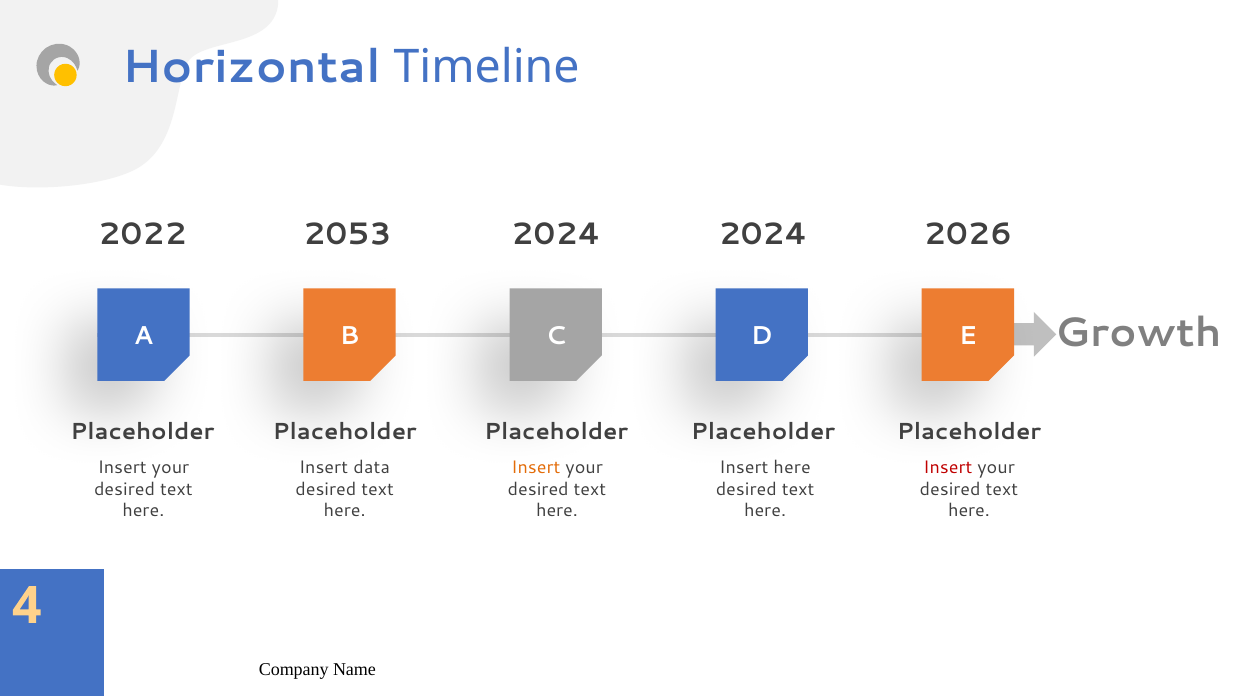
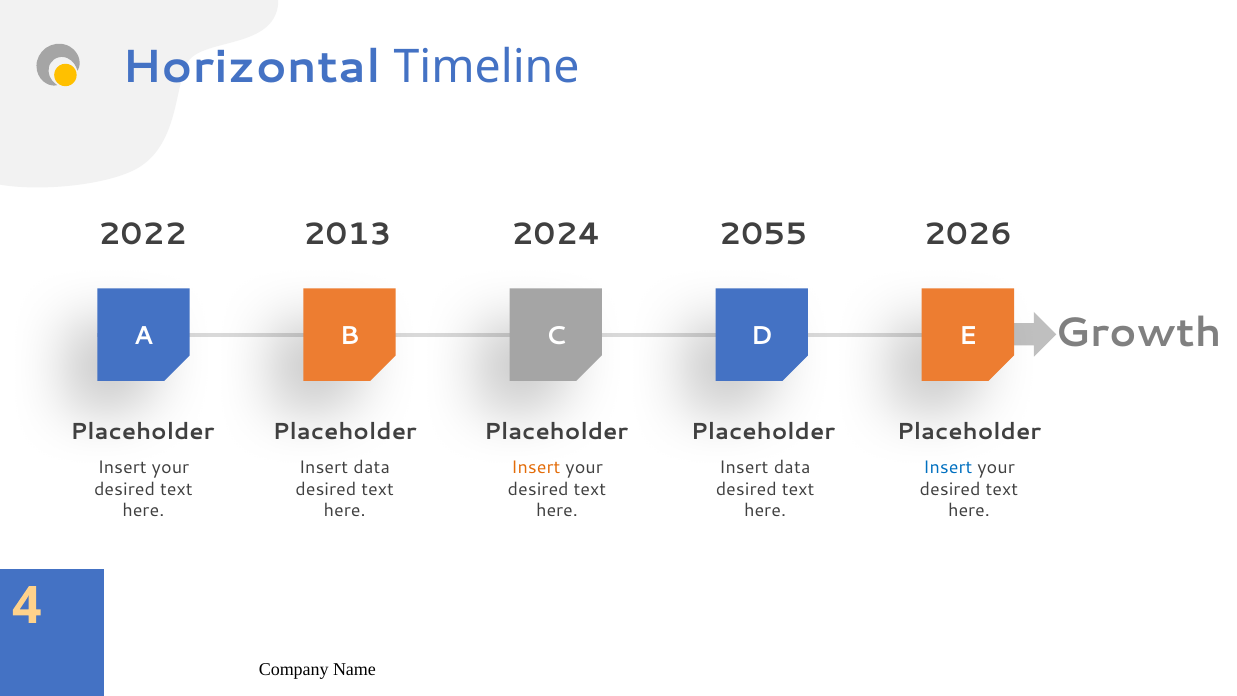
2053: 2053 -> 2013
2024 2024: 2024 -> 2055
here at (792, 468): here -> data
Insert at (948, 468) colour: red -> blue
